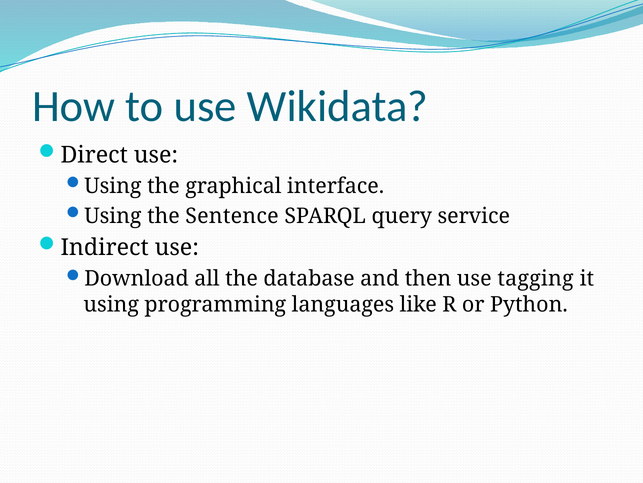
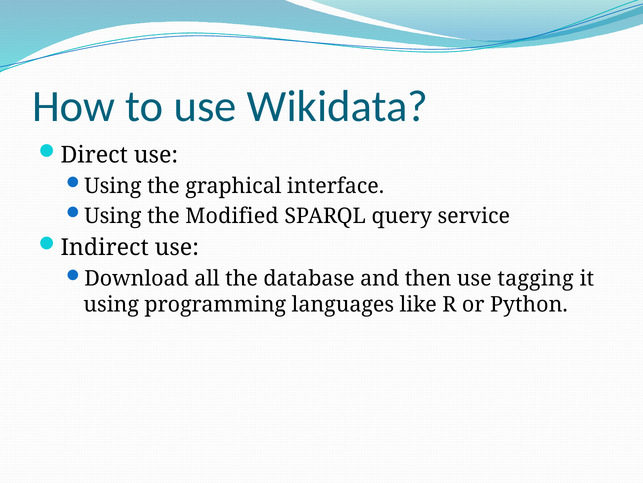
Sentence: Sentence -> Modified
